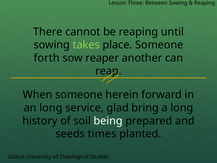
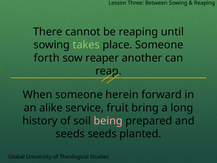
an long: long -> alike
glad: glad -> fruit
being colour: white -> pink
seeds times: times -> seeds
